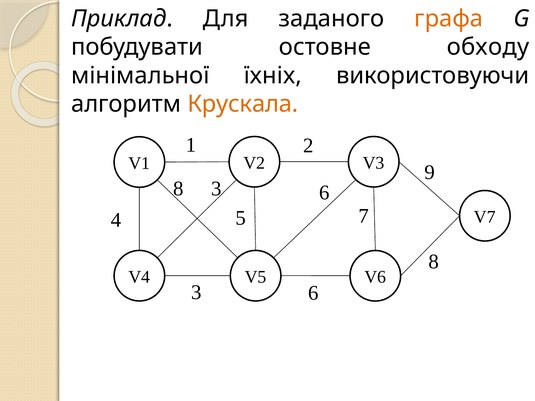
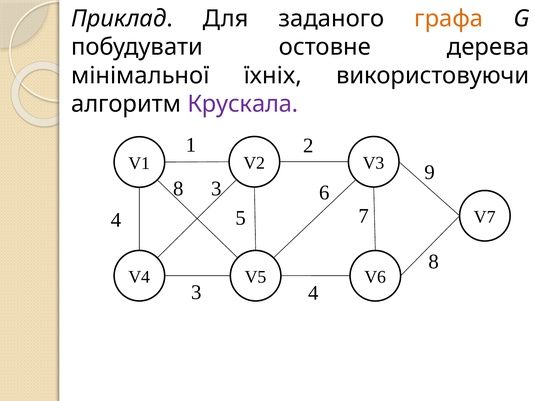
обходу: обходу -> дерева
Крускала colour: orange -> purple
3 6: 6 -> 4
